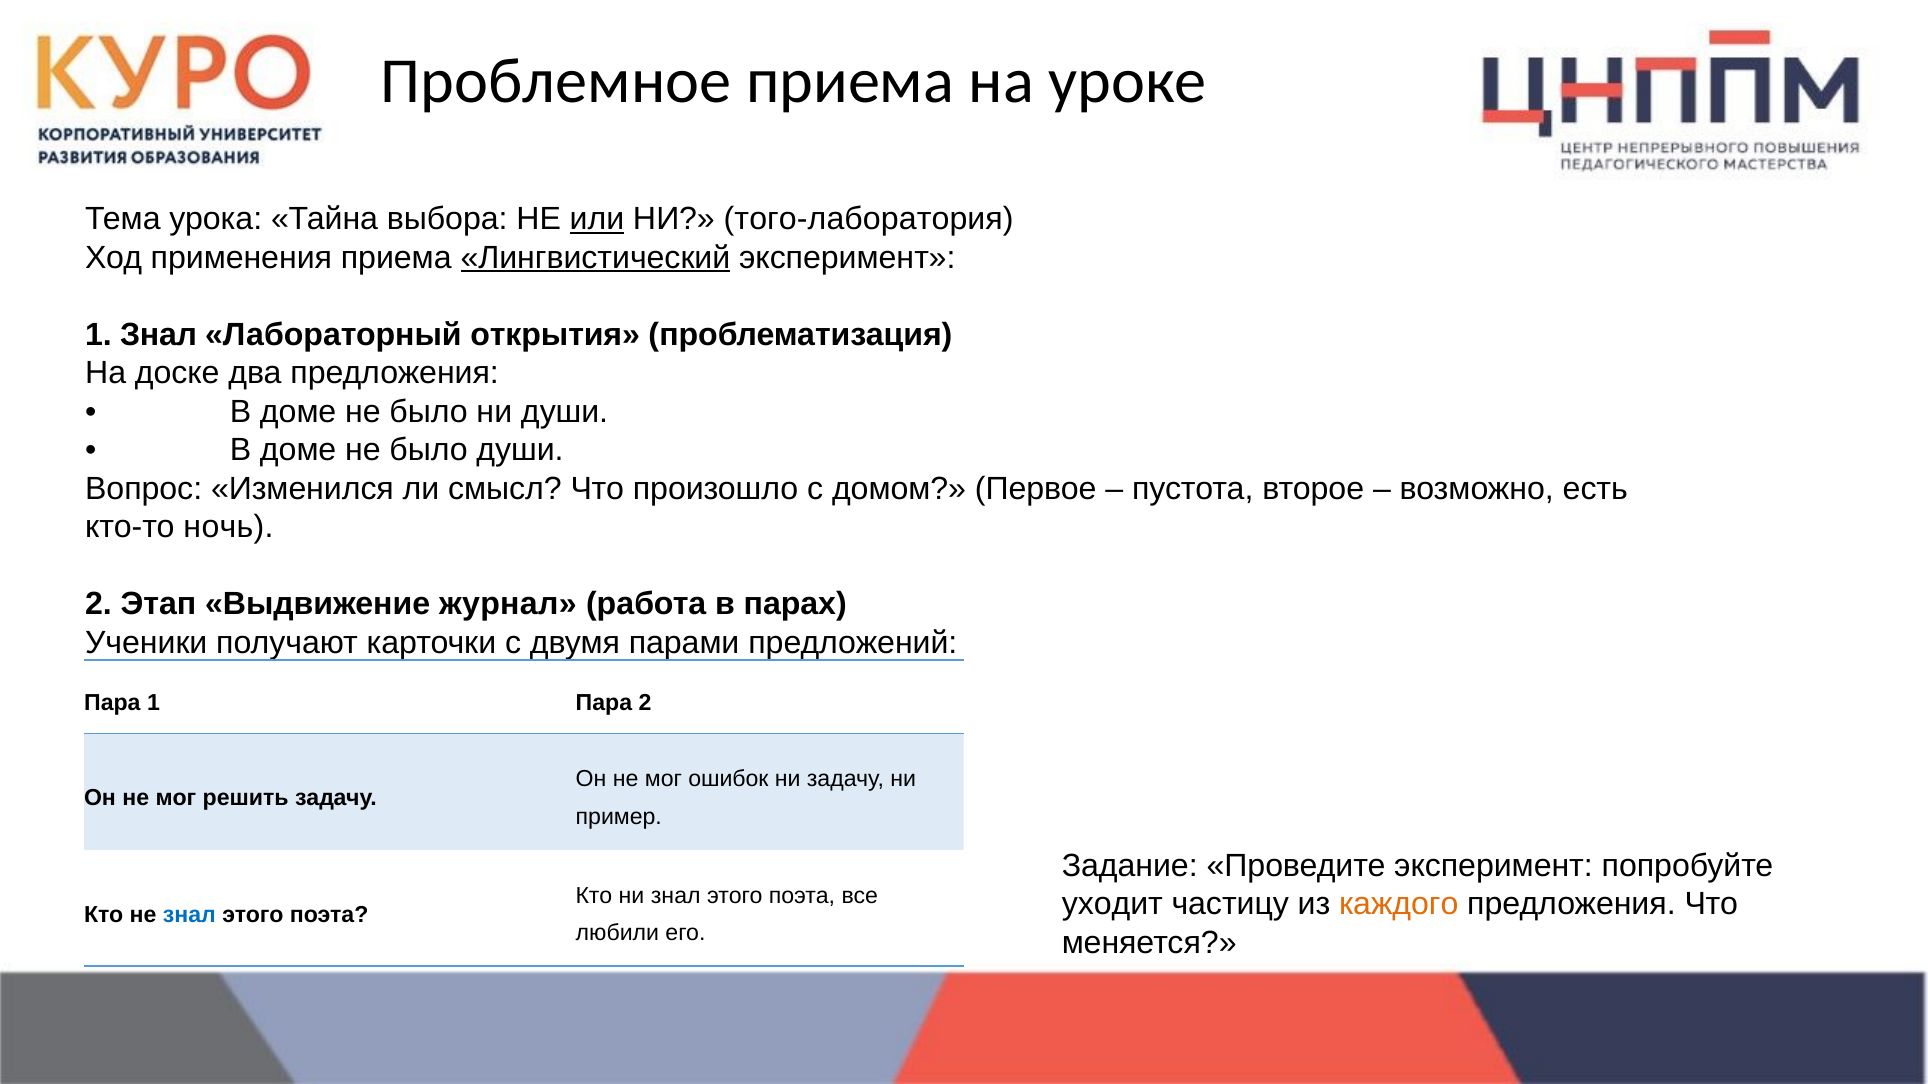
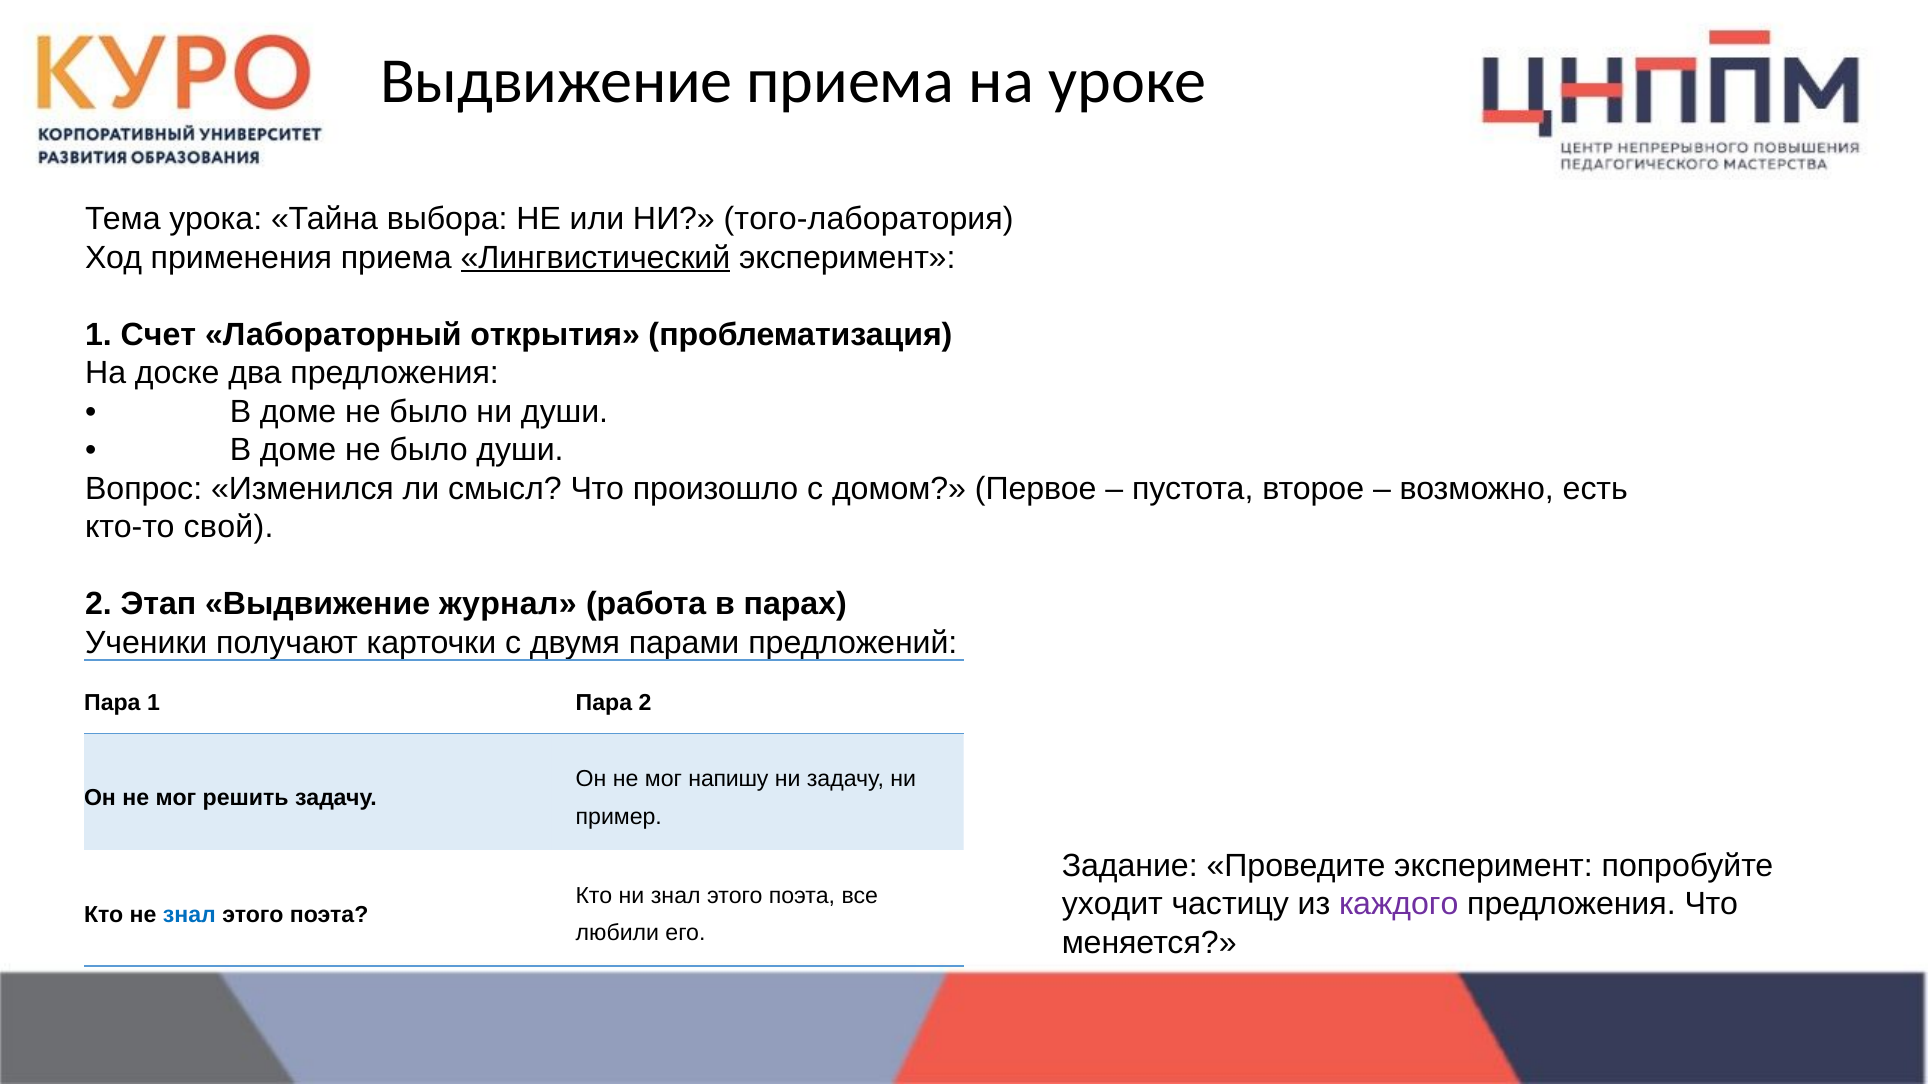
Проблемное at (556, 81): Проблемное -> Выдвижение
или underline: present -> none
1 Знал: Знал -> Счет
ночь: ночь -> свой
ошибок: ошибок -> напишу
каждого colour: orange -> purple
